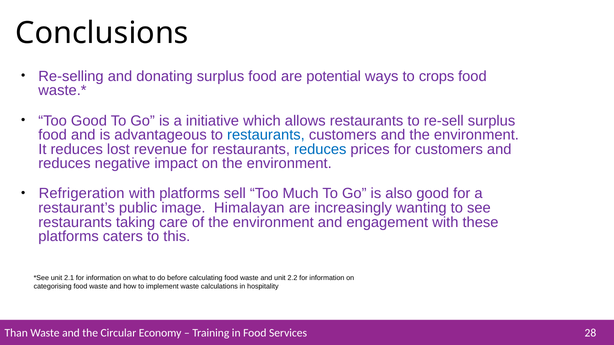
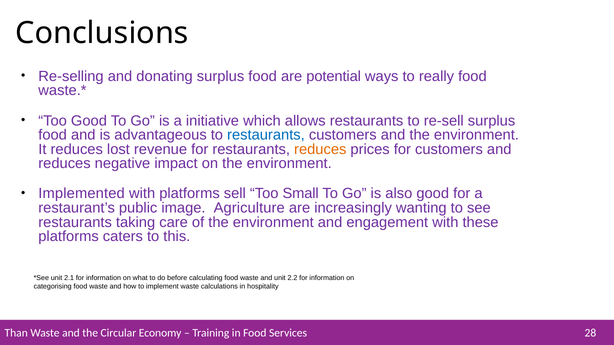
crops: crops -> really
reduces at (320, 149) colour: blue -> orange
Refrigeration: Refrigeration -> Implemented
Much: Much -> Small
Himalayan: Himalayan -> Agriculture
